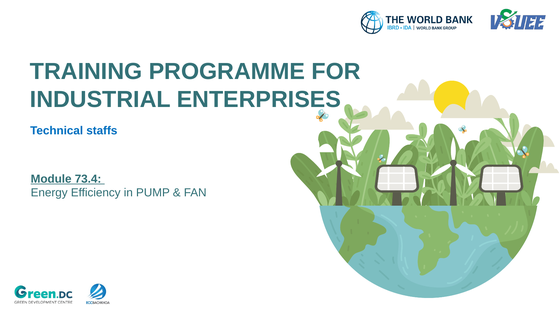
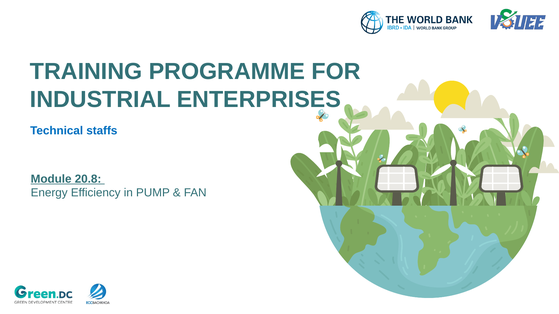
73.4: 73.4 -> 20.8
